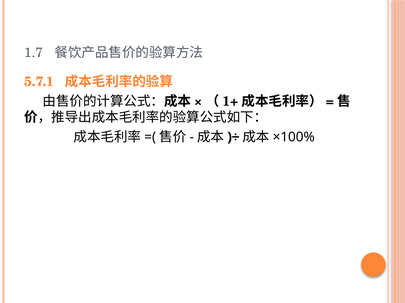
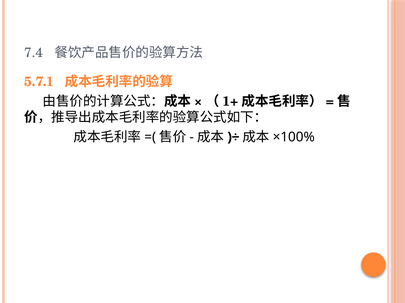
1.7: 1.7 -> 7.4
